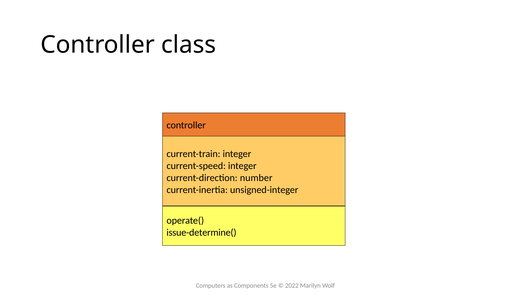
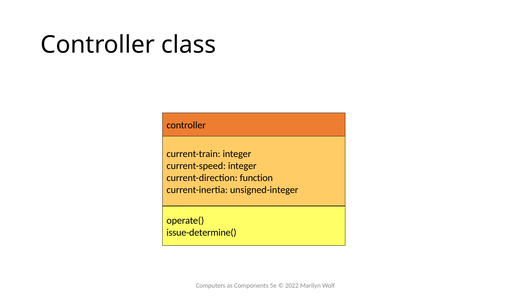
number: number -> function
